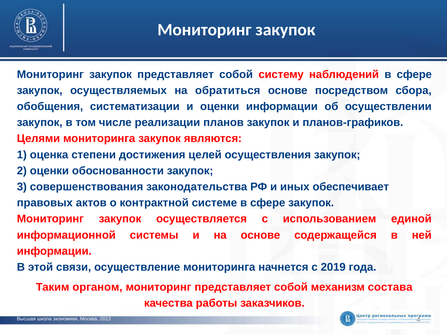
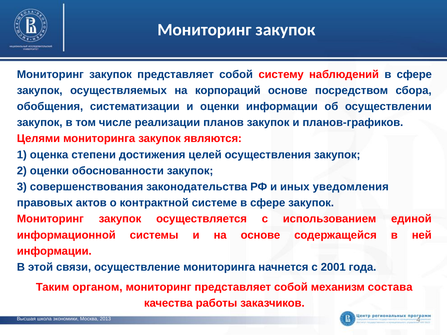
обратиться: обратиться -> корпораций
обеспечивает: обеспечивает -> уведомления
2019: 2019 -> 2001
